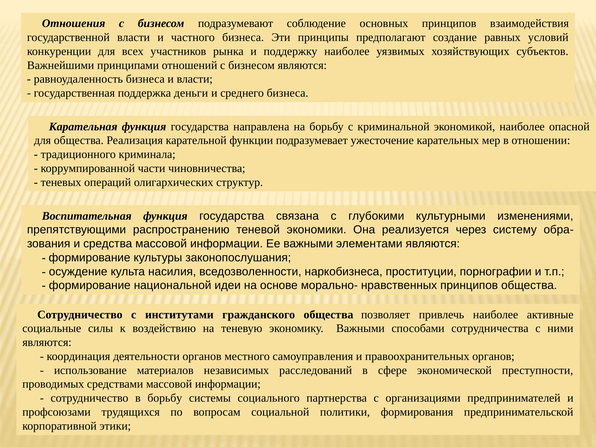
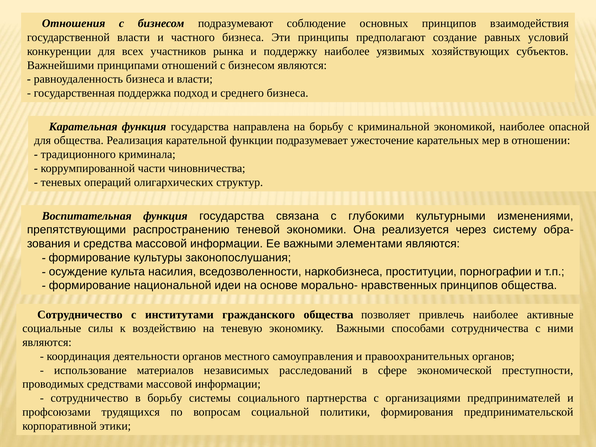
деньги: деньги -> подход
